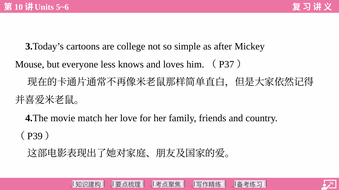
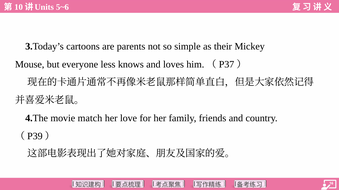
college: college -> parents
after: after -> their
